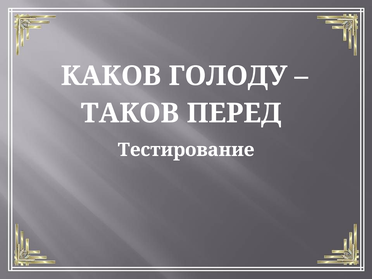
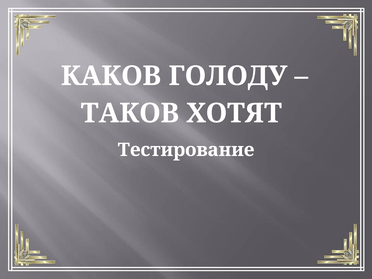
ПЕРЕД: ПЕРЕД -> ХОТЯТ
